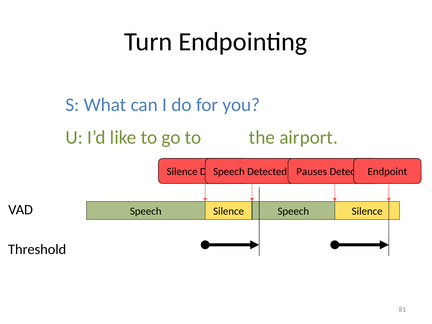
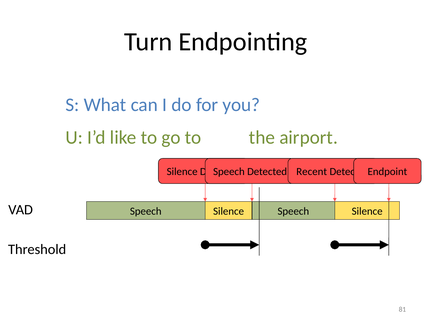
Pauses: Pauses -> Recent
